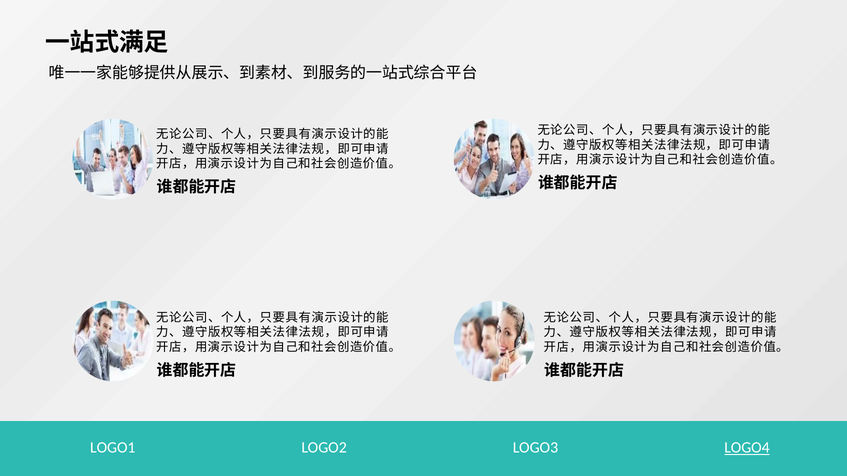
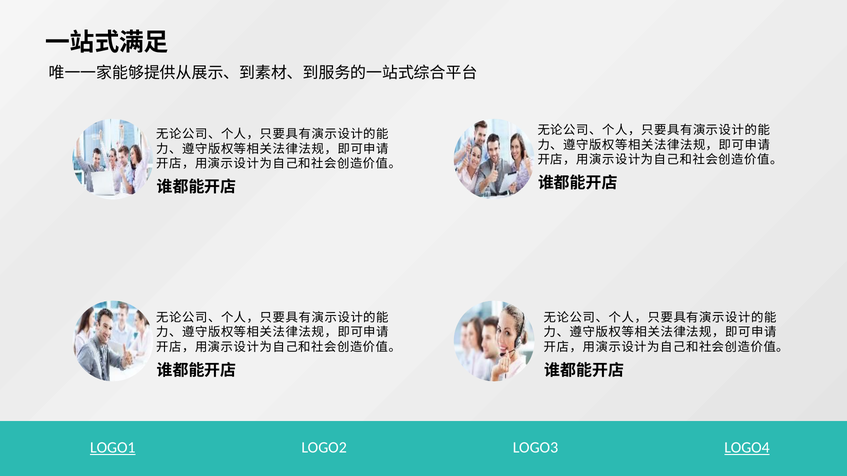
LOGO1 underline: none -> present
